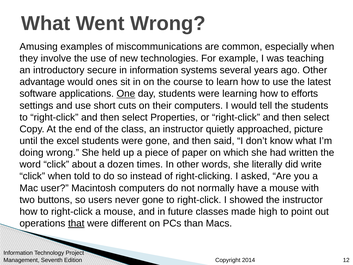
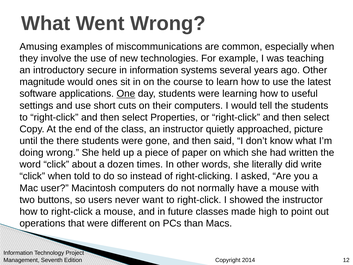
advantage: advantage -> magnitude
efforts: efforts -> useful
excel: excel -> there
never gone: gone -> want
that underline: present -> none
